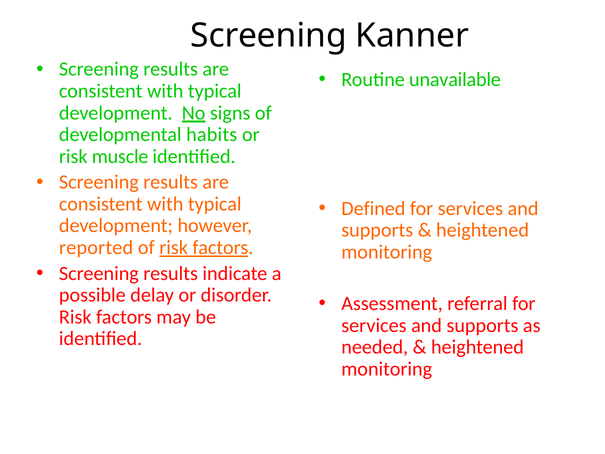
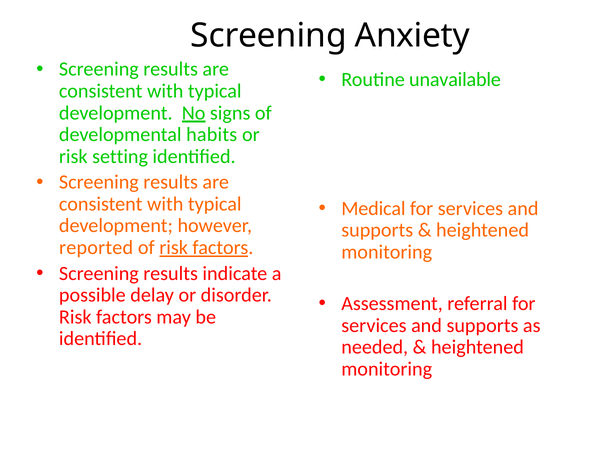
Kanner: Kanner -> Anxiety
muscle: muscle -> setting
Defined: Defined -> Medical
